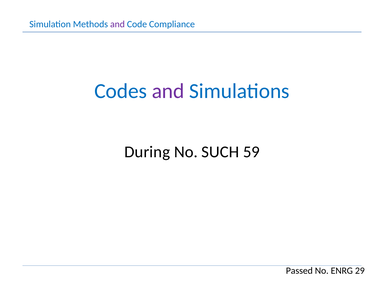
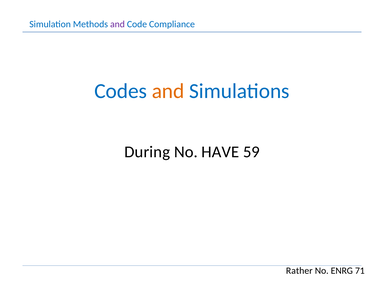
and at (168, 91) colour: purple -> orange
SUCH: SUCH -> HAVE
Passed: Passed -> Rather
29: 29 -> 71
